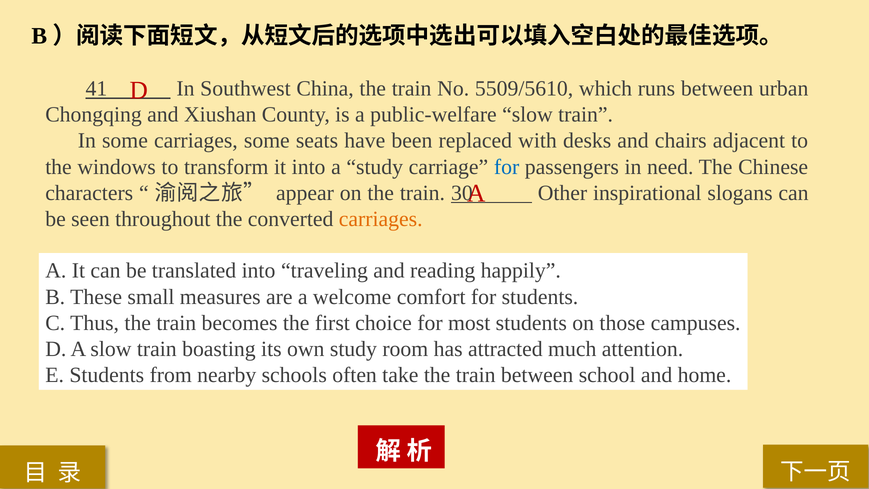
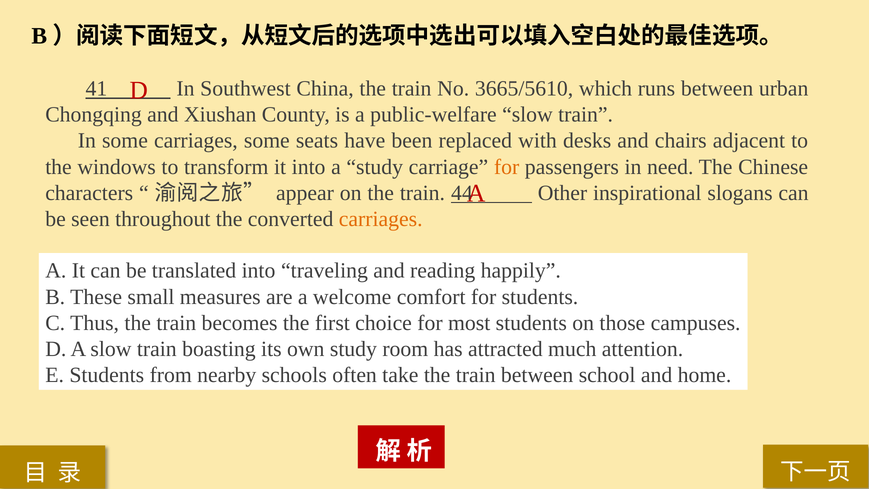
5509/5610: 5509/5610 -> 3665/5610
for at (507, 167) colour: blue -> orange
30: 30 -> 44
